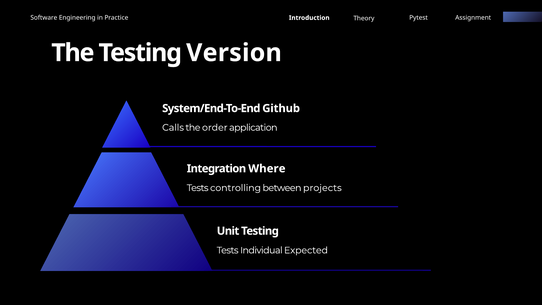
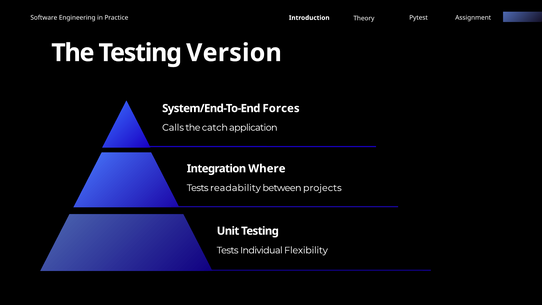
Github: Github -> Forces
order: order -> catch
controlling: controlling -> readability
Expected: Expected -> Flexibility
